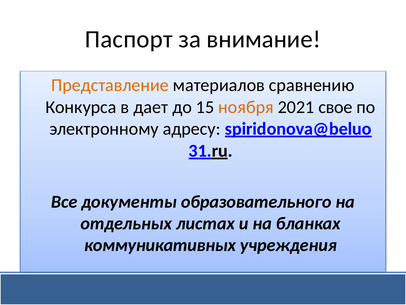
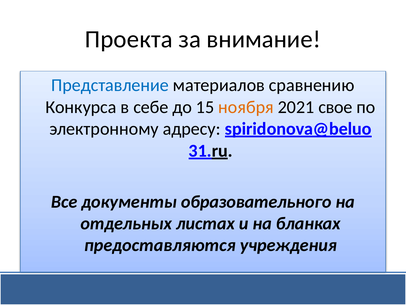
Паспорт: Паспорт -> Проекта
Представление colour: orange -> blue
дает: дает -> себе
коммуникативных: коммуникативных -> предоставляются
